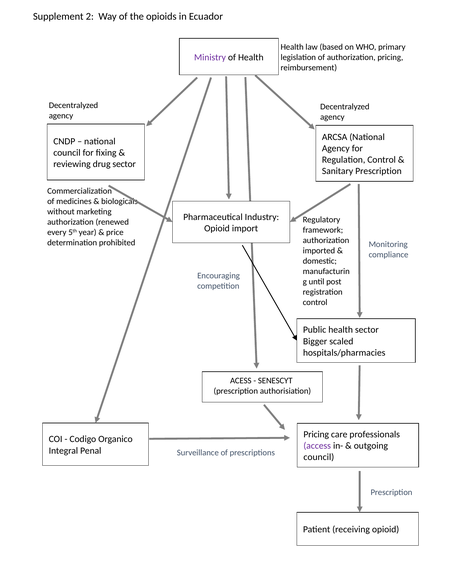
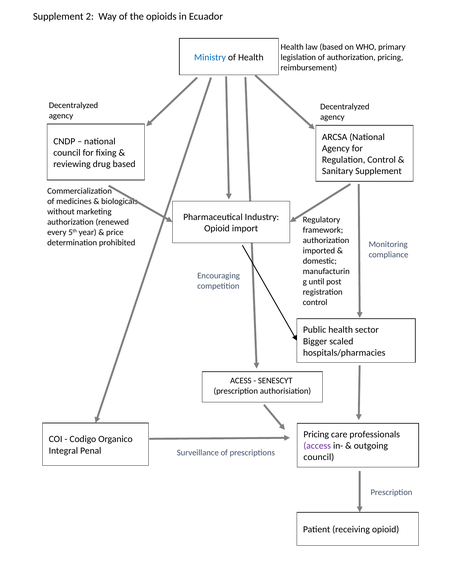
Ministry colour: purple -> blue
drug sector: sector -> based
Sanitary Prescription: Prescription -> Supplement
